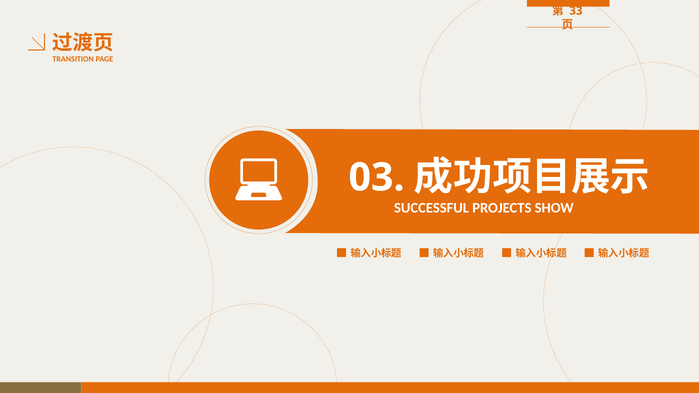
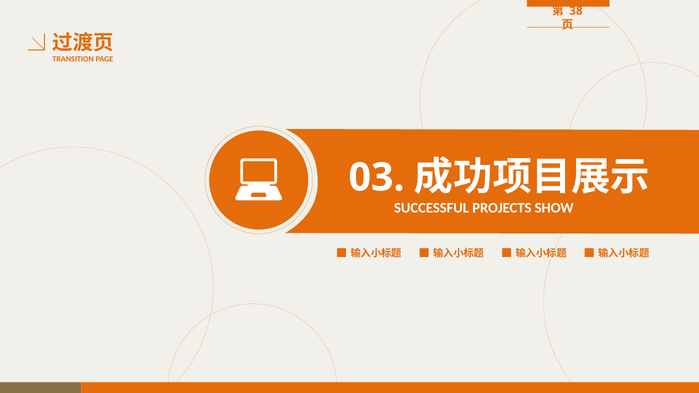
33: 33 -> 38
